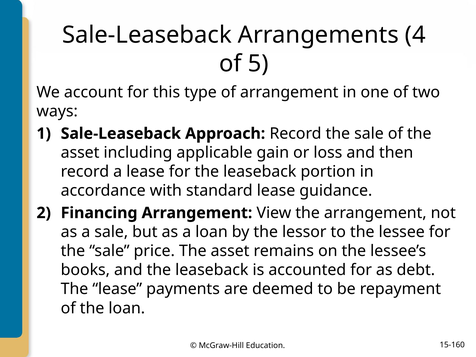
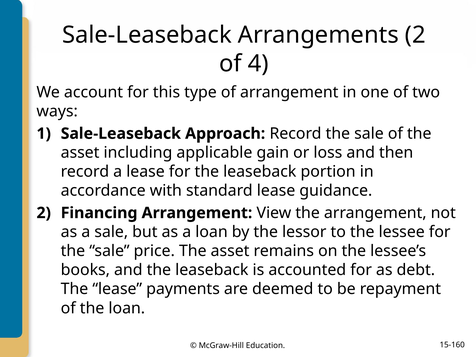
Arrangements 4: 4 -> 2
5: 5 -> 4
